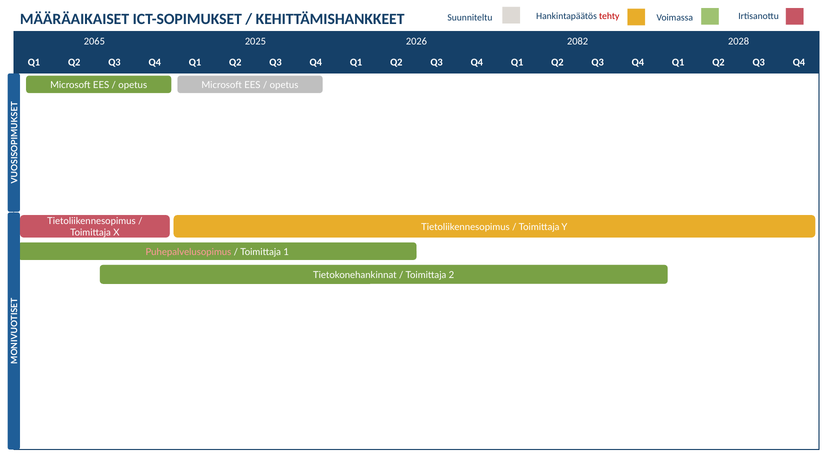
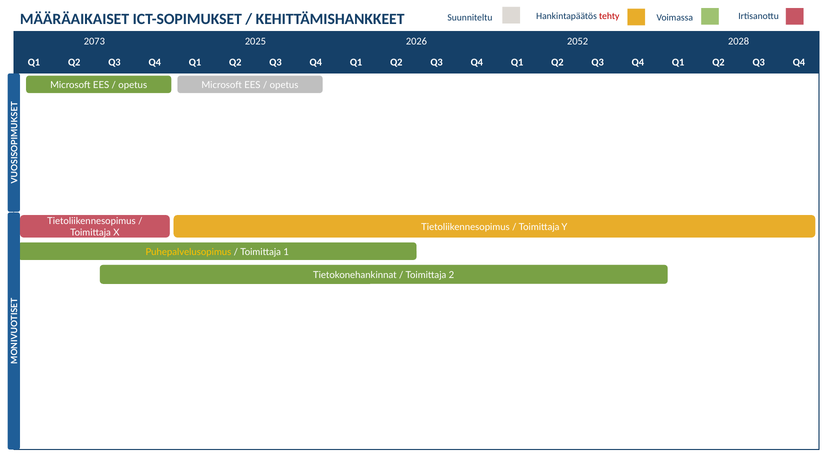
2065: 2065 -> 2073
2082: 2082 -> 2052
Puhepalvelusopimus colour: pink -> yellow
